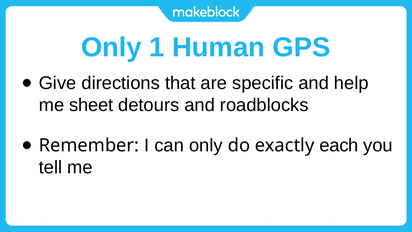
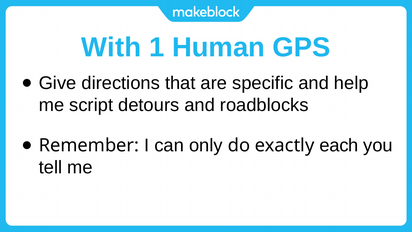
Only at (111, 47): Only -> With
sheet: sheet -> script
